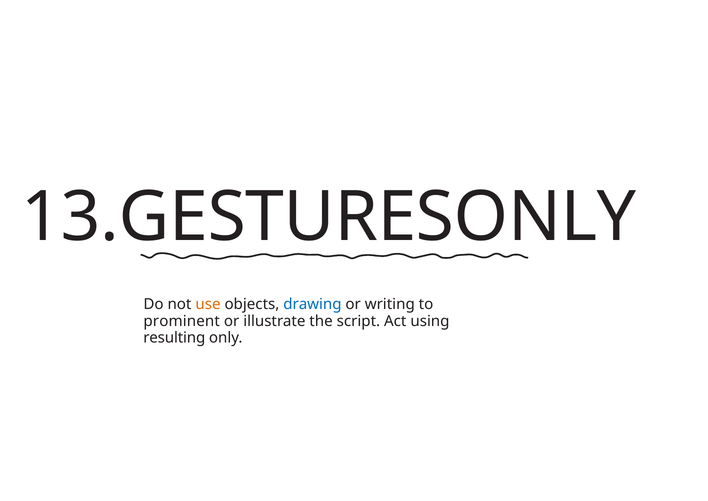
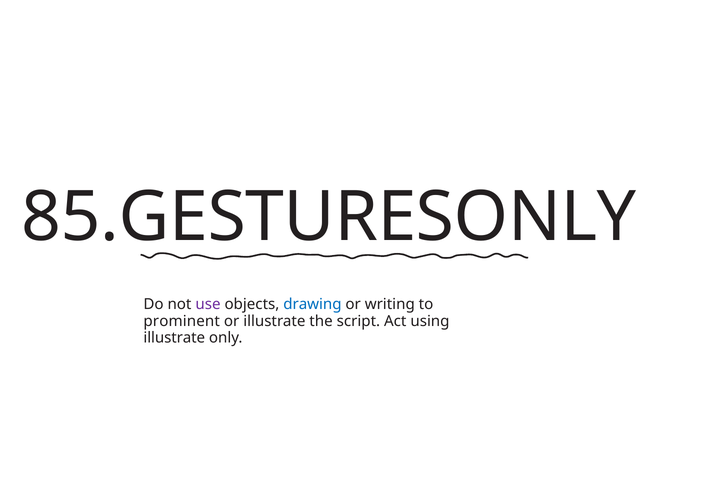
13.GESTURESONLY: 13.GESTURESONLY -> 85.GESTURESONLY
use colour: orange -> purple
resulting at (174, 338): resulting -> illustrate
